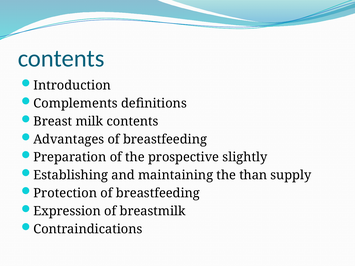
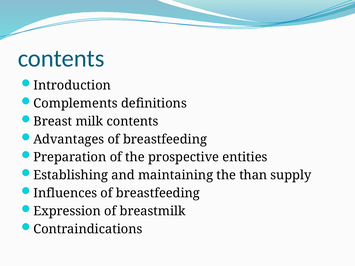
slightly: slightly -> entities
Protection: Protection -> Influences
